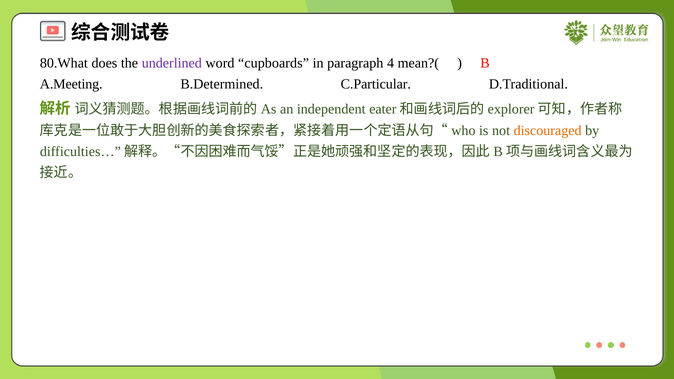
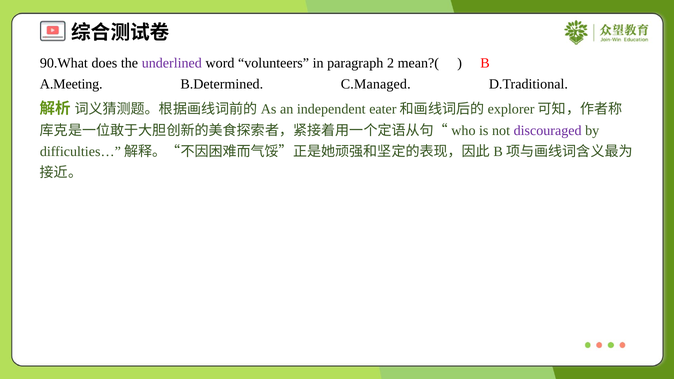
80.What: 80.What -> 90.What
cupboards: cupboards -> volunteers
4: 4 -> 2
C.Particular: C.Particular -> C.Managed
discouraged colour: orange -> purple
